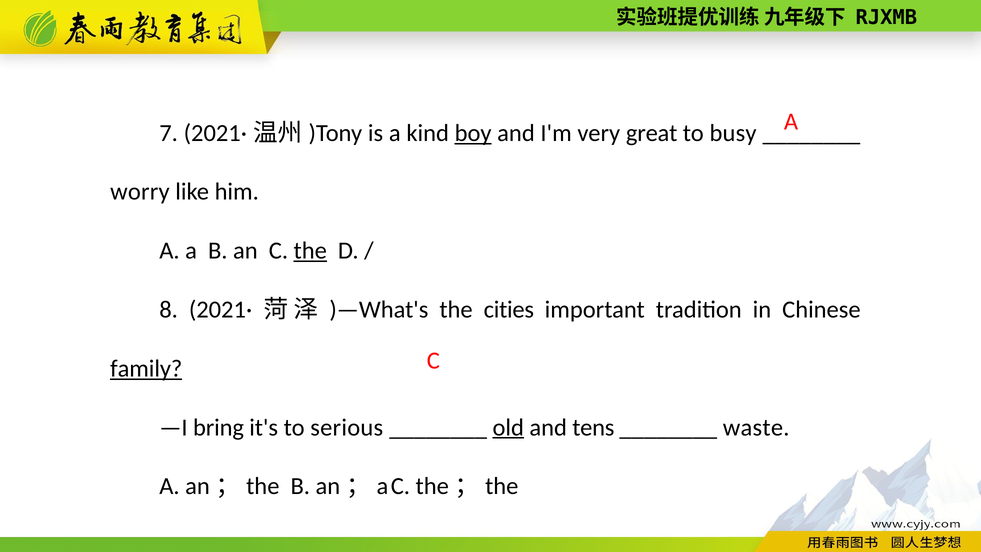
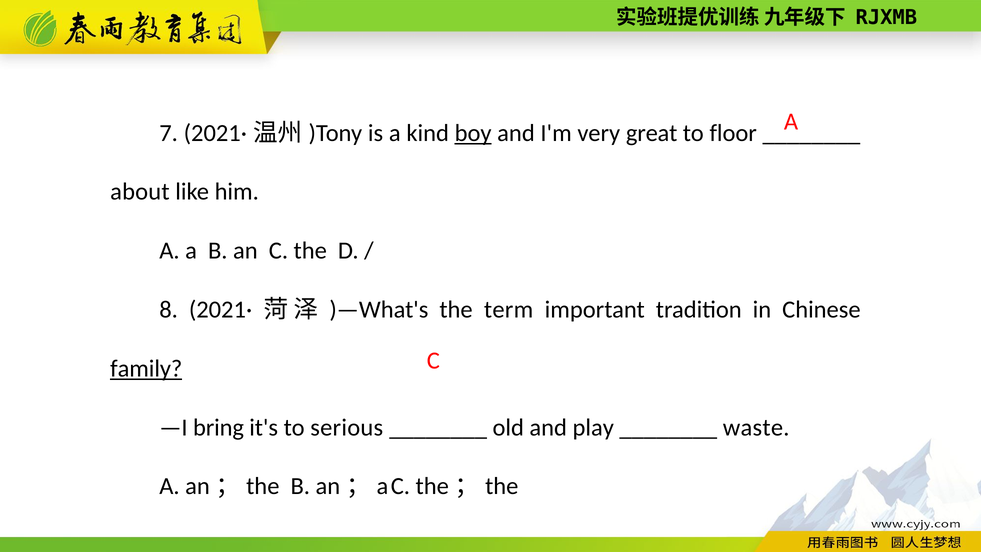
busy: busy -> floor
worry: worry -> about
the at (310, 251) underline: present -> none
cities: cities -> term
old underline: present -> none
tens: tens -> play
